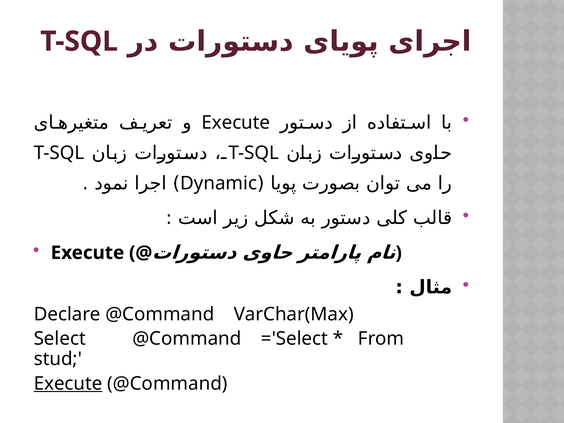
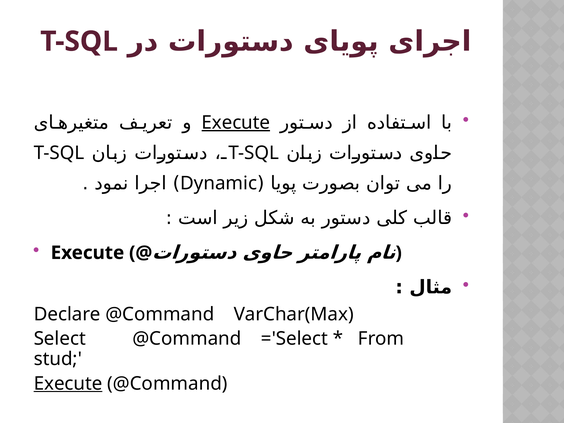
Execute at (236, 123) underline: none -> present
